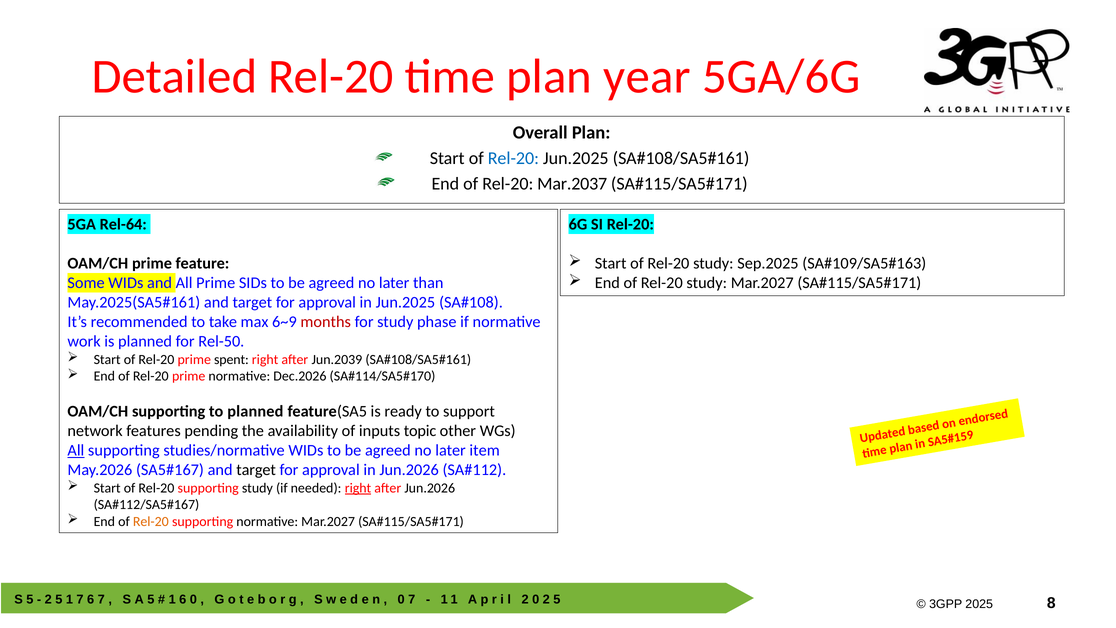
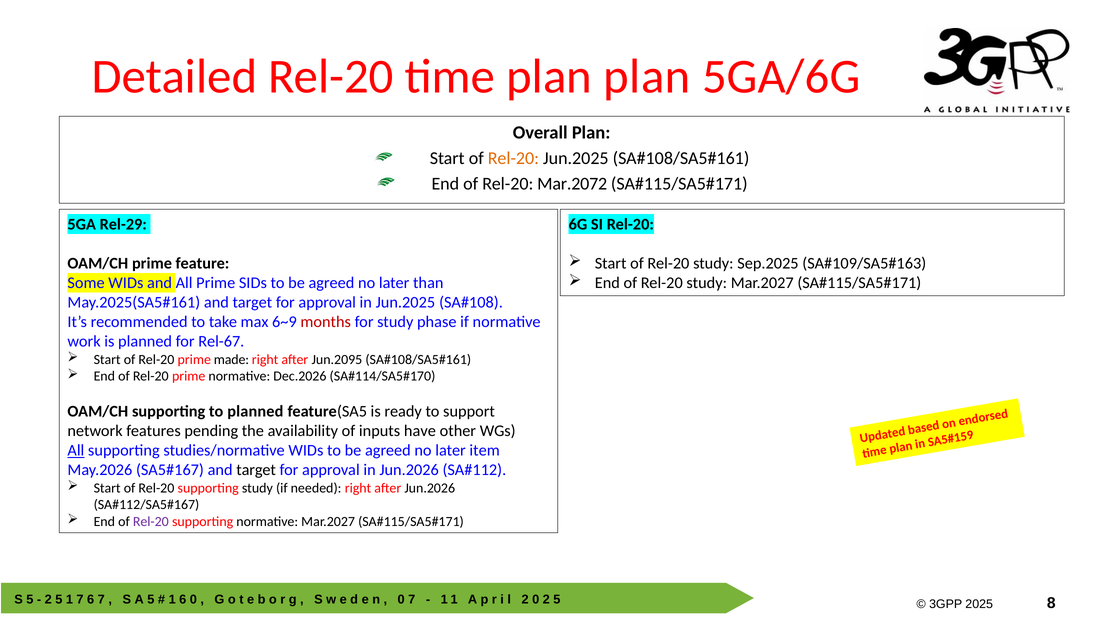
plan year: year -> plan
Rel-20 at (513, 158) colour: blue -> orange
Mar.2037: Mar.2037 -> Mar.2072
Rel-64: Rel-64 -> Rel-29
Rel-50: Rel-50 -> Rel-67
spent: spent -> made
Jun.2039: Jun.2039 -> Jun.2095
topic: topic -> have
right at (358, 488) underline: present -> none
Rel-20 at (151, 521) colour: orange -> purple
